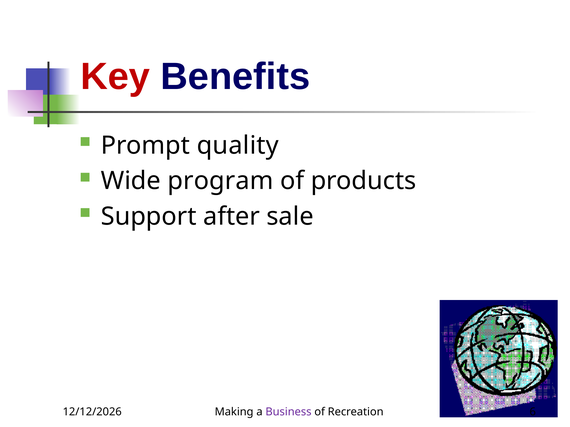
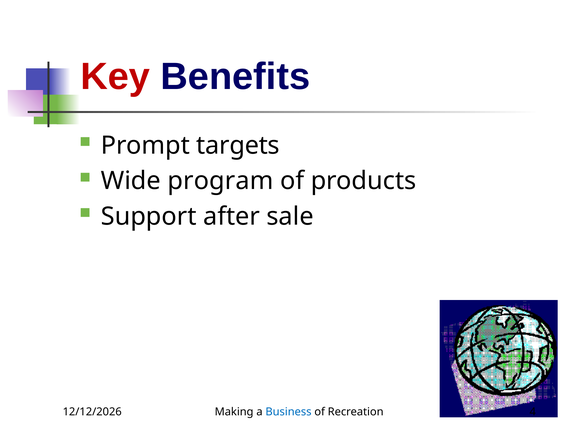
quality: quality -> targets
Business colour: purple -> blue
6: 6 -> 4
